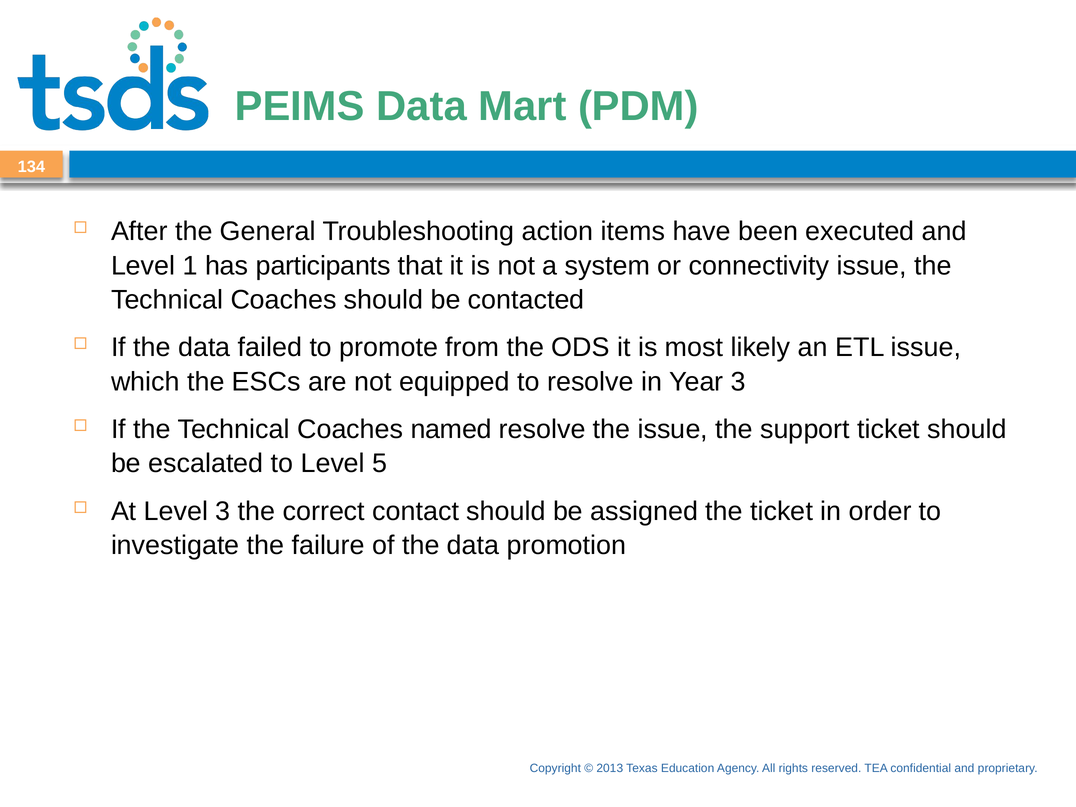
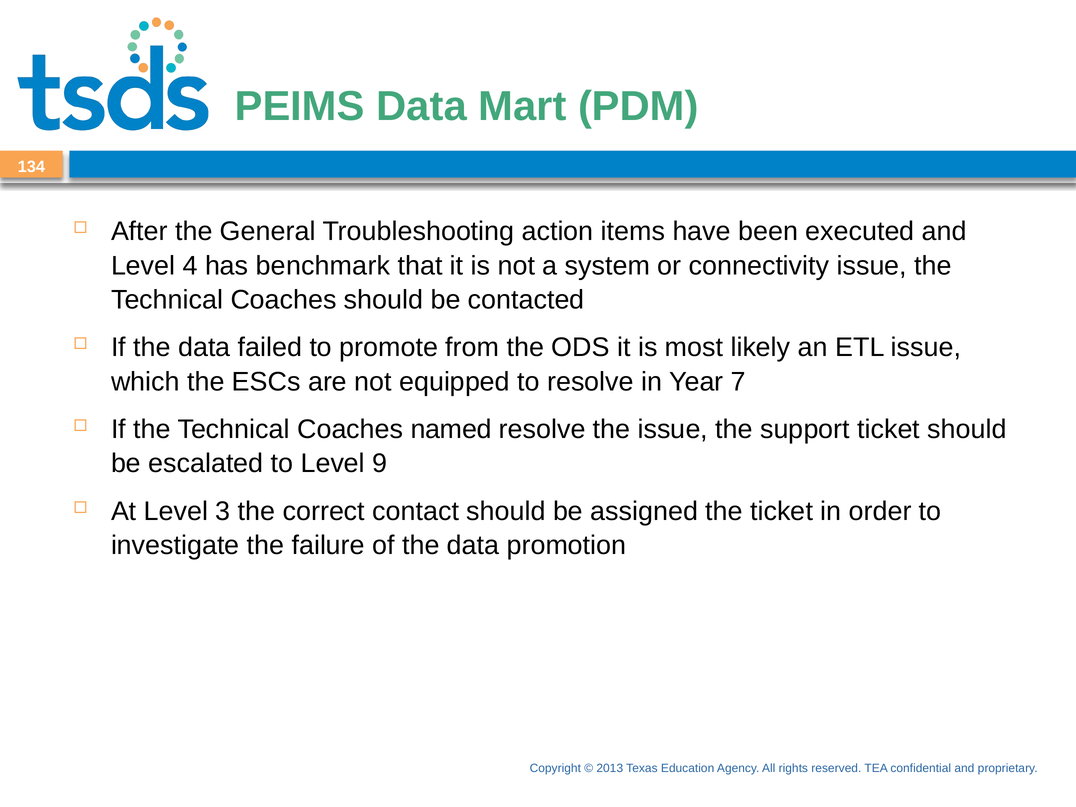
1: 1 -> 4
participants: participants -> benchmark
Year 3: 3 -> 7
5: 5 -> 9
